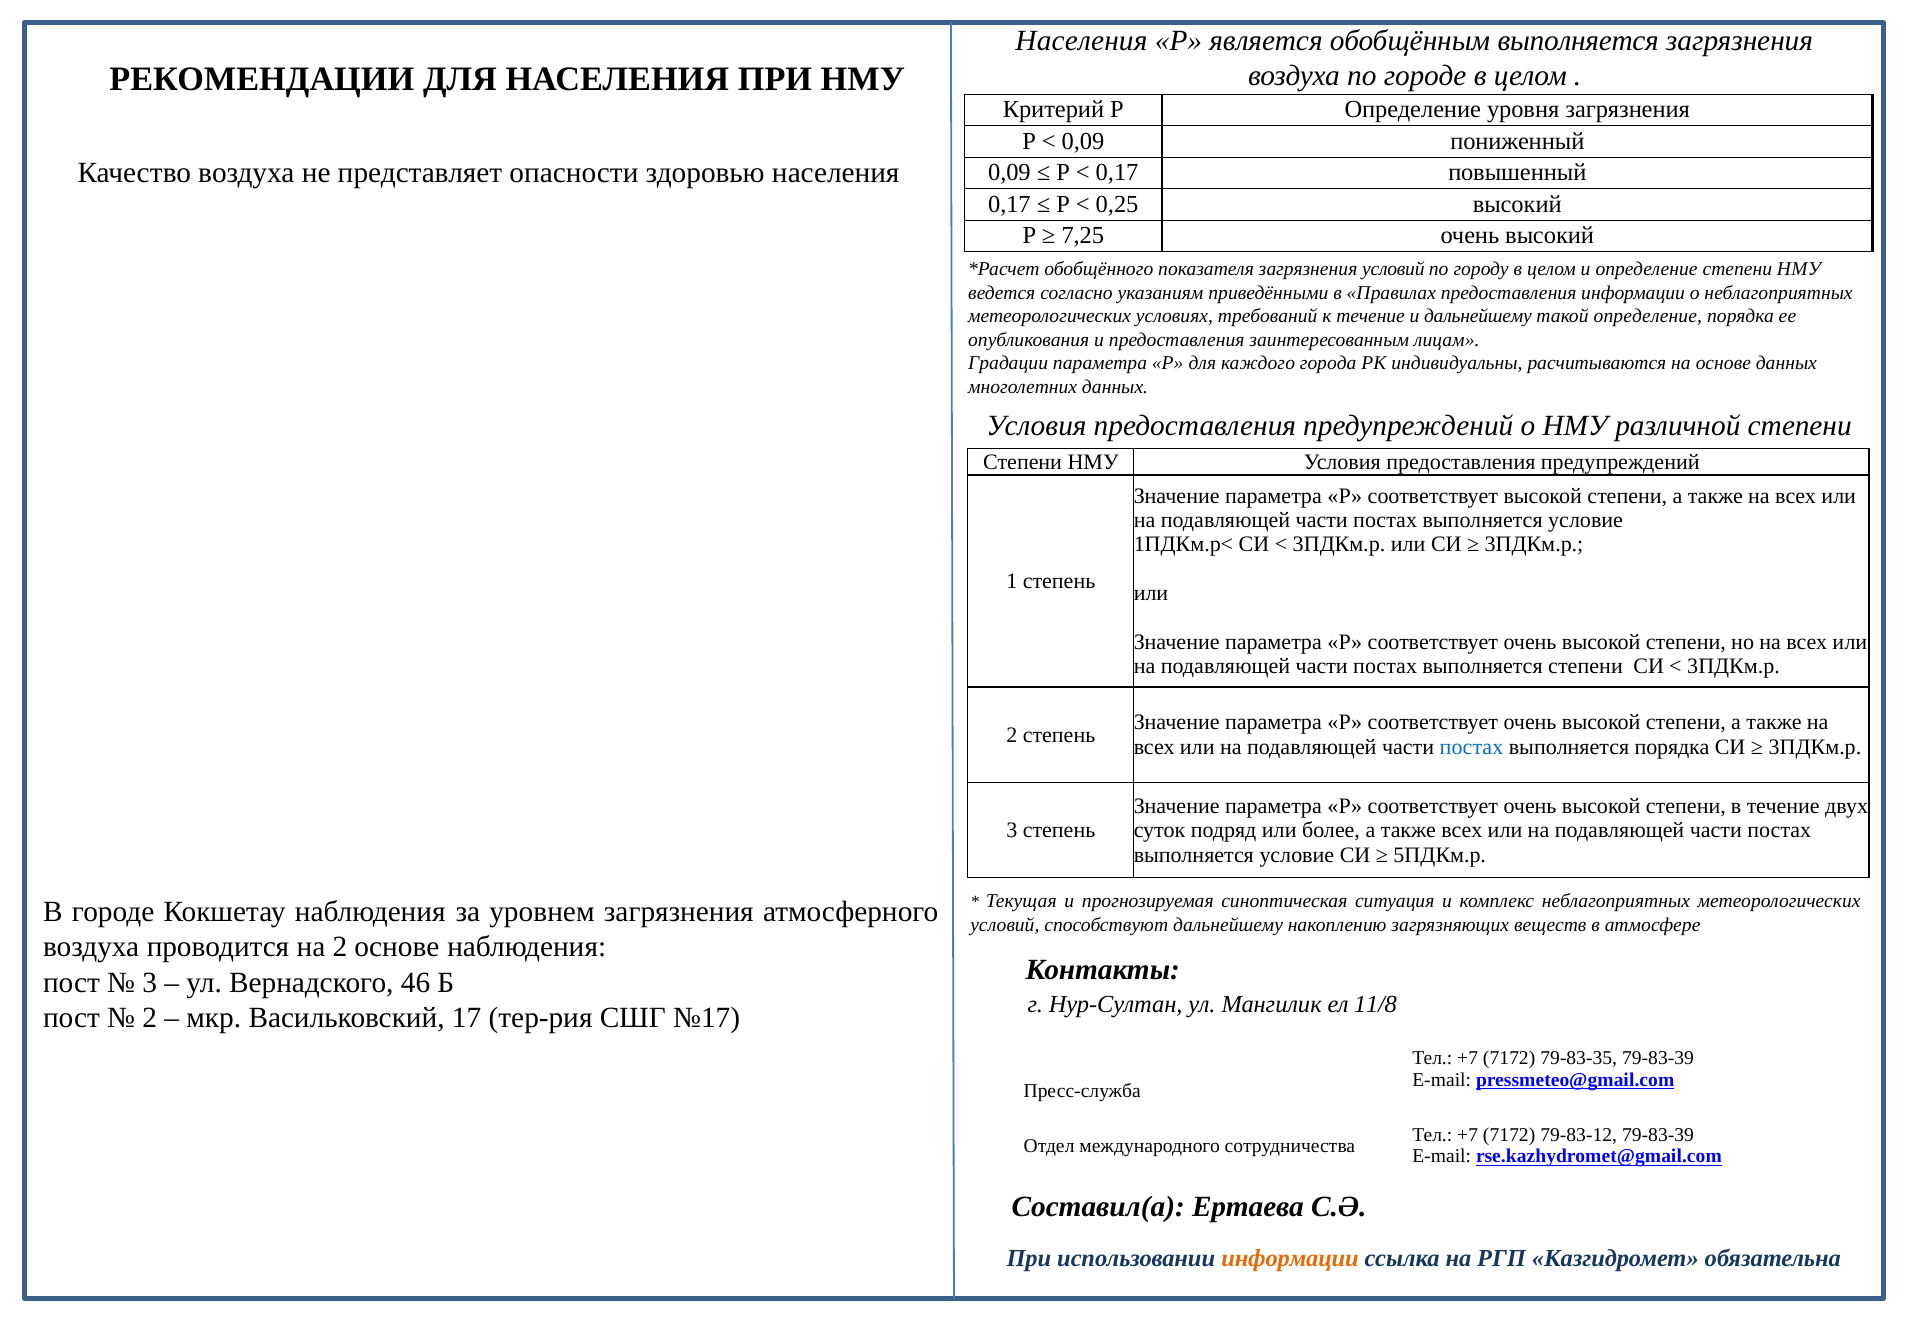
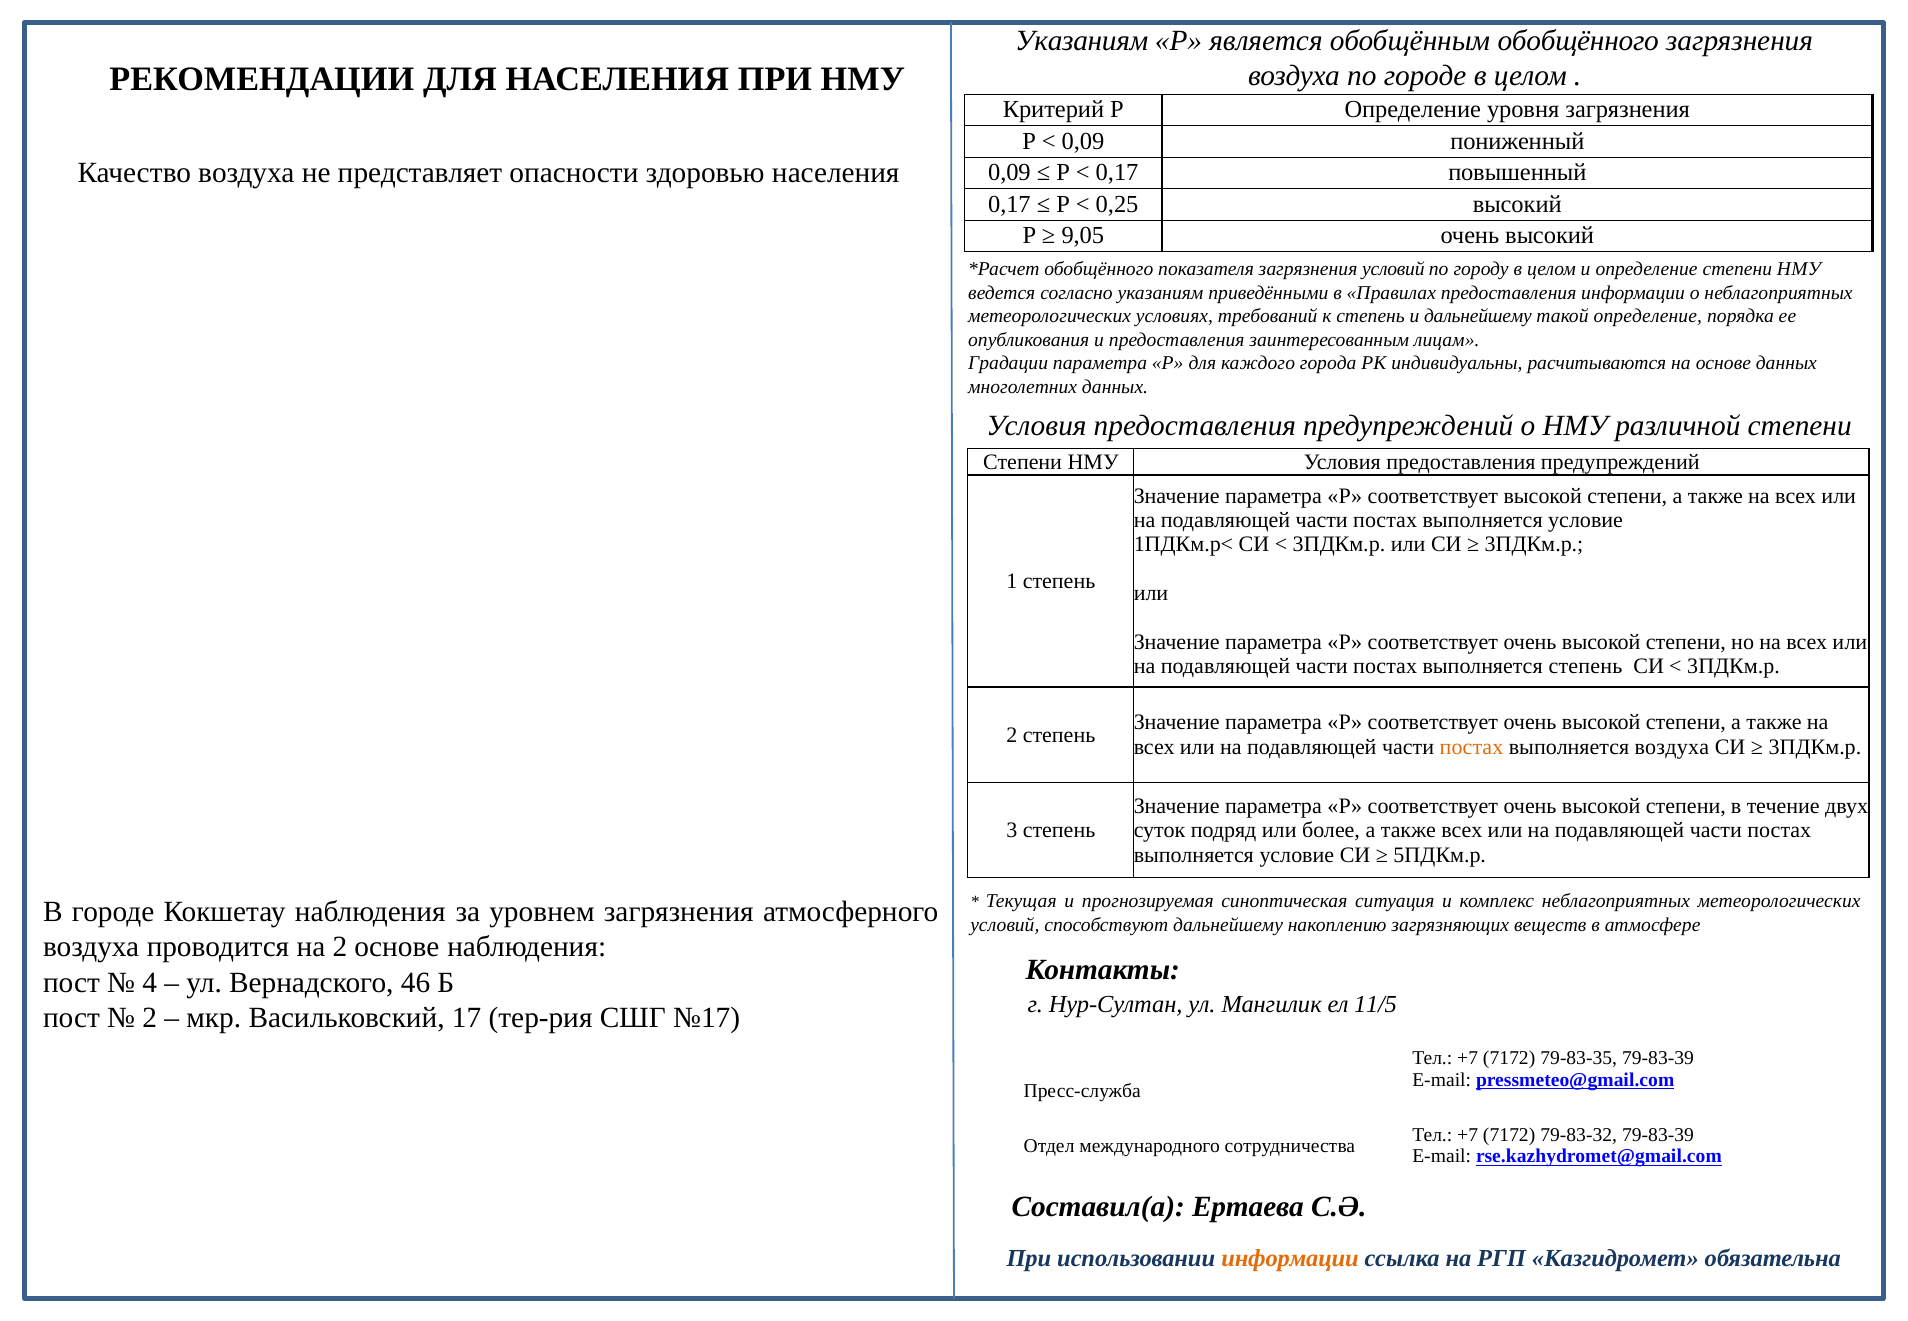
Населения at (1081, 41): Населения -> Указаниям
обобщённым выполняется: выполняется -> обобщённого
7,25: 7,25 -> 9,05
к течение: течение -> степень
выполняется степени: степени -> степень
постах at (1471, 747) colour: blue -> orange
выполняется порядка: порядка -> воздуха
3 at (150, 982): 3 -> 4
11/8: 11/8 -> 11/5
79-83-12: 79-83-12 -> 79-83-32
